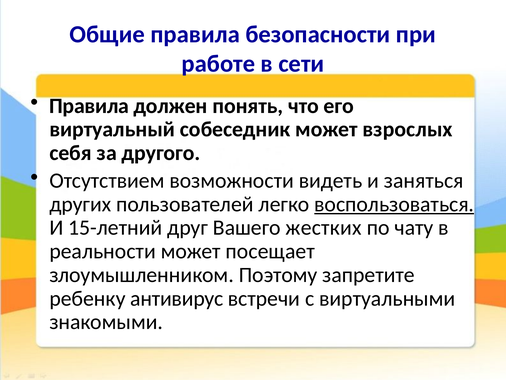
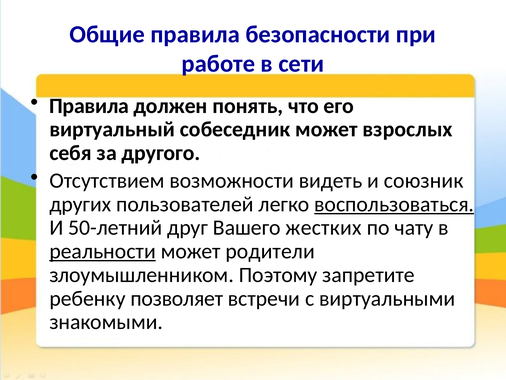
заняться: заняться -> союзник
15-летний: 15-летний -> 50-летний
реальности underline: none -> present
посещает: посещает -> родители
антивирус: антивирус -> позволяет
